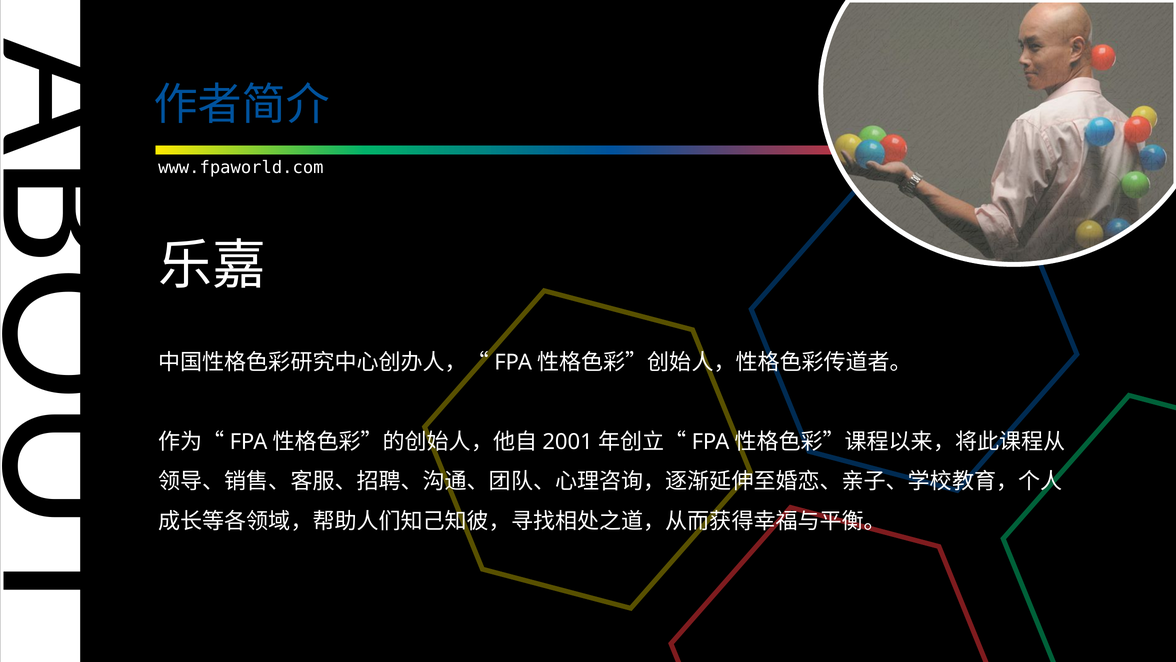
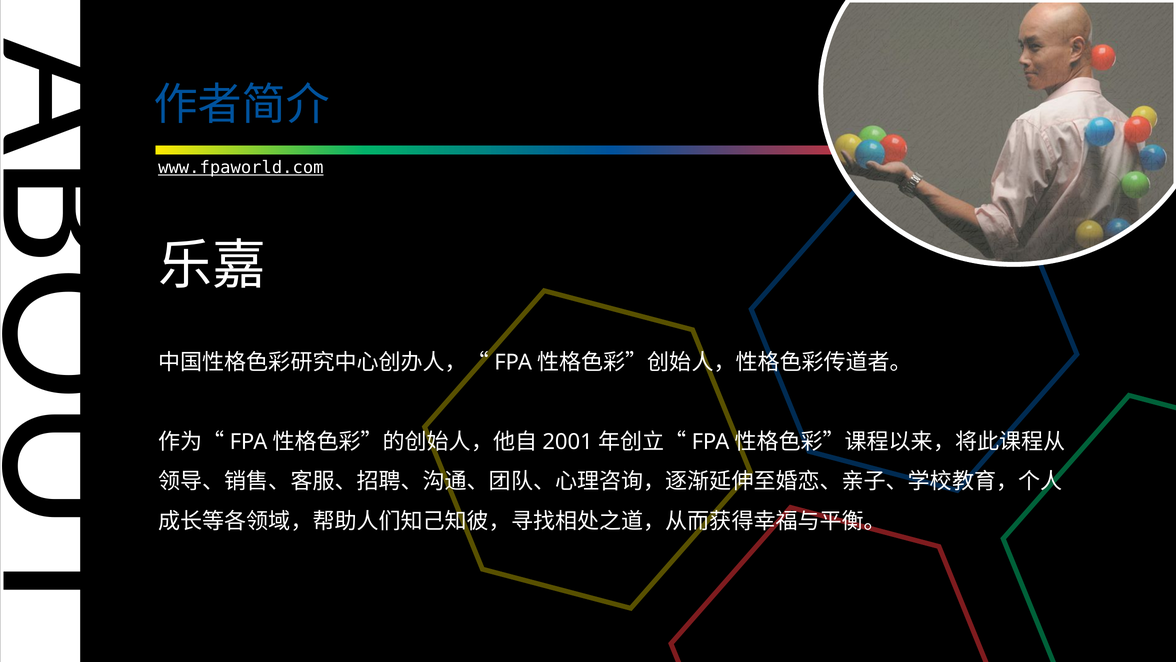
www.fpaworld.com underline: none -> present
